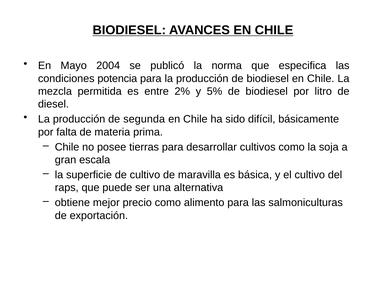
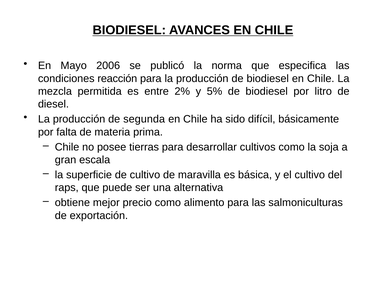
2004: 2004 -> 2006
potencia: potencia -> reacción
